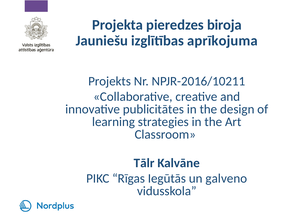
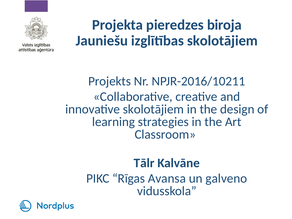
izglītības aprīkojuma: aprīkojuma -> skolotājiem
innovative publicitātes: publicitātes -> skolotājiem
Iegūtās: Iegūtās -> Avansa
